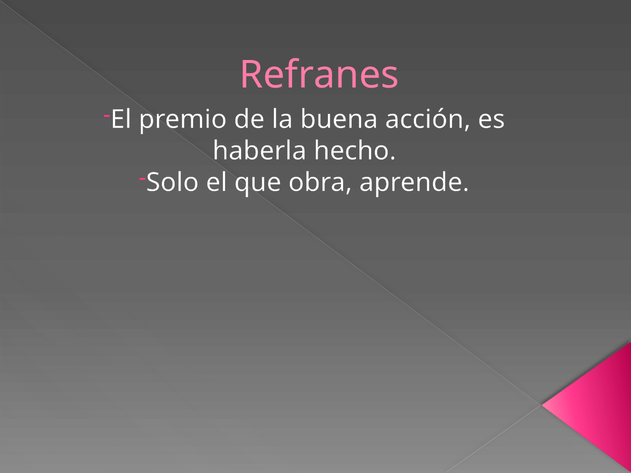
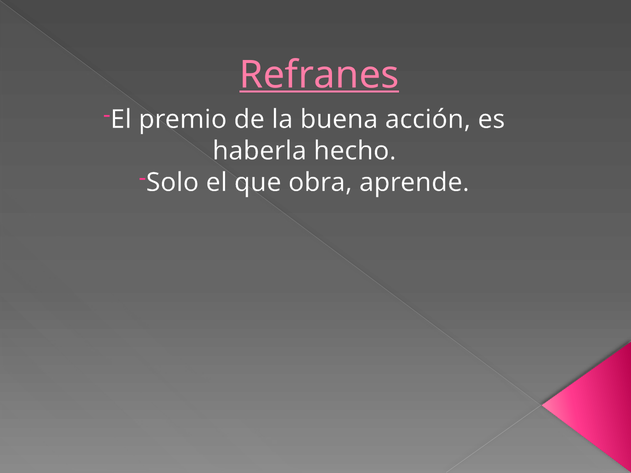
Refranes underline: none -> present
